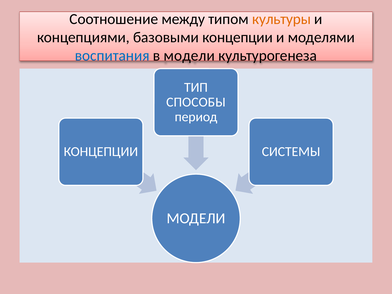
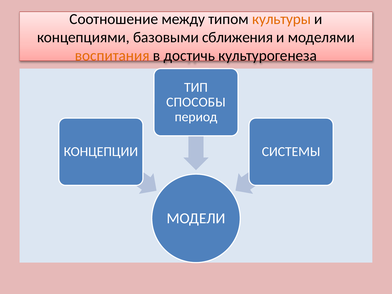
базовыми концепции: концепции -> сближения
воспитания colour: blue -> orange
в модели: модели -> достичь
